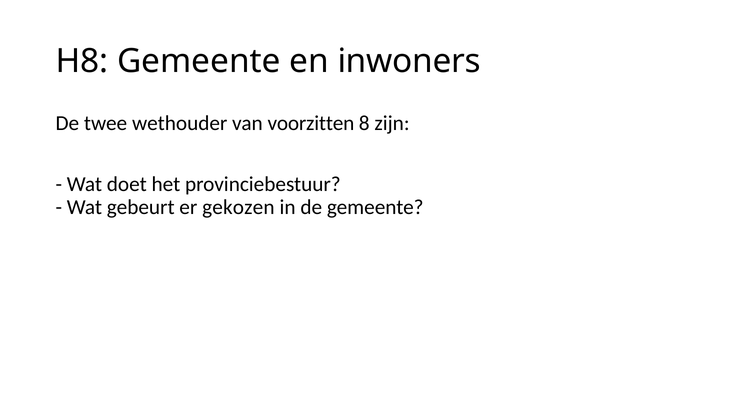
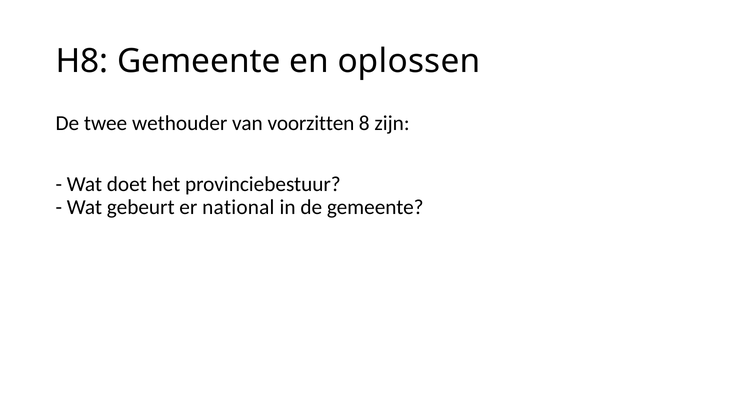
inwoners: inwoners -> oplossen
gekozen: gekozen -> national
